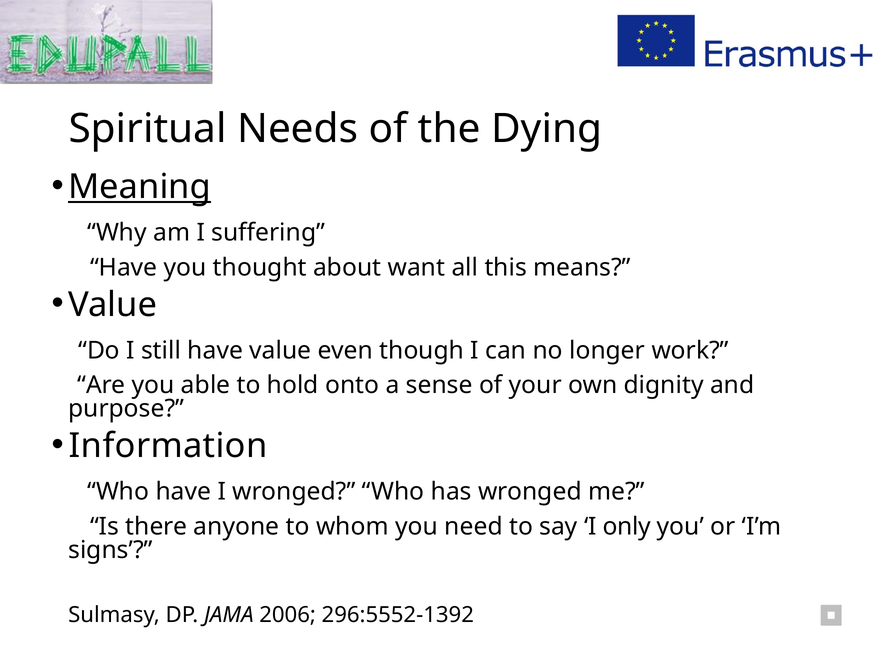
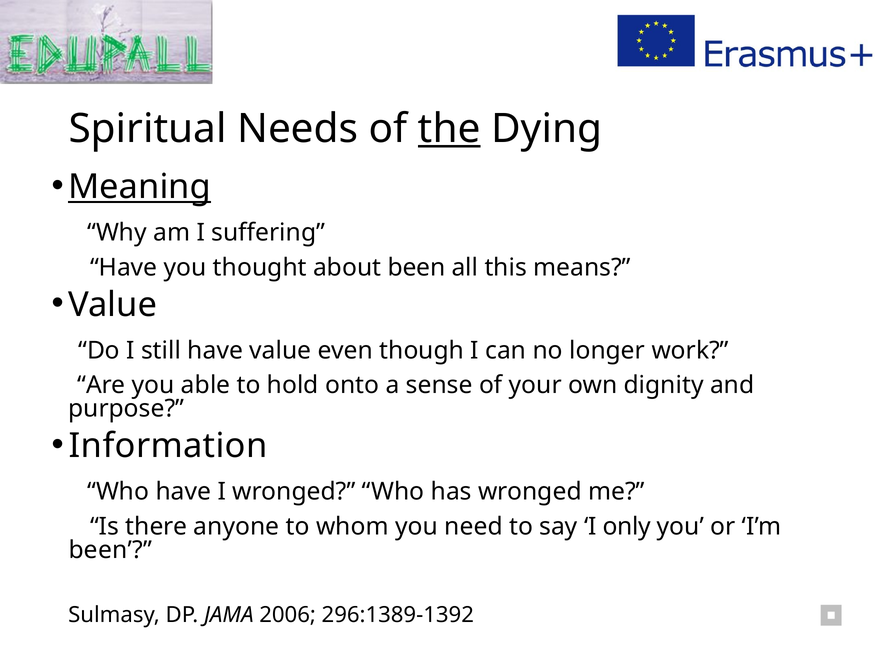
the underline: none -> present
about want: want -> been
signs at (110, 550): signs -> been
296:5552-1392: 296:5552-1392 -> 296:1389-1392
